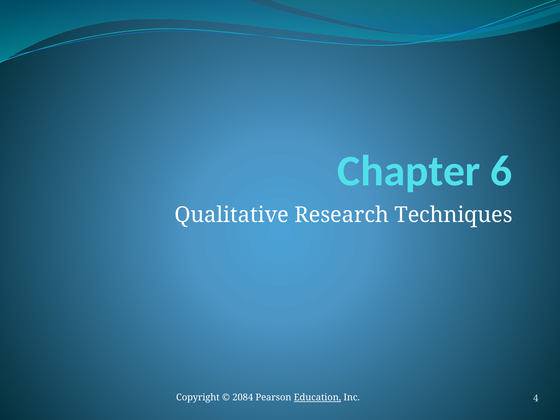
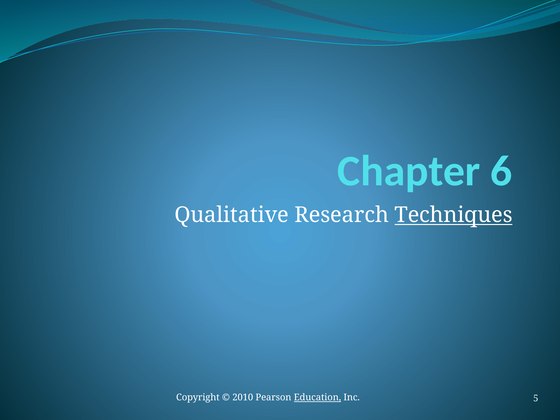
Techniques underline: none -> present
2084: 2084 -> 2010
4: 4 -> 5
